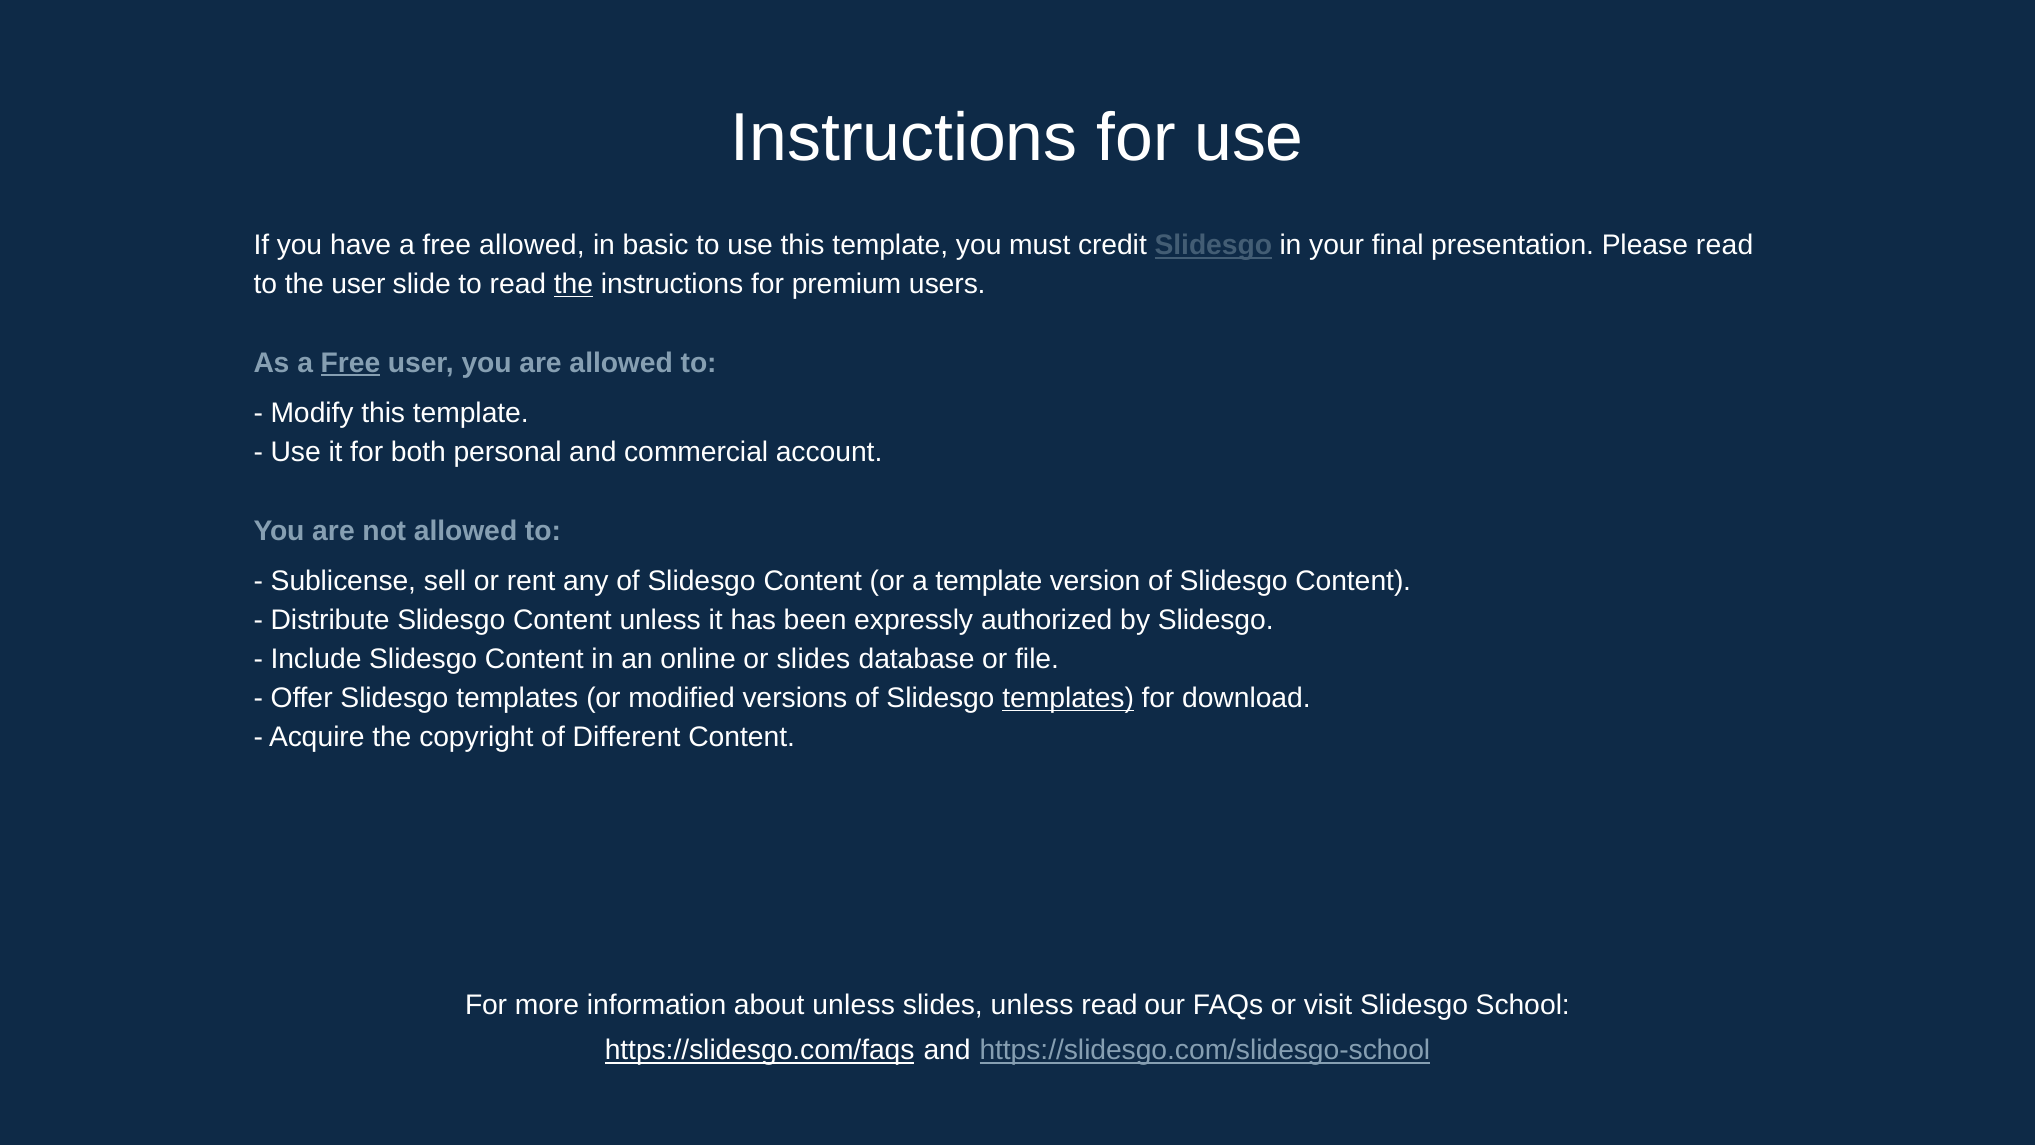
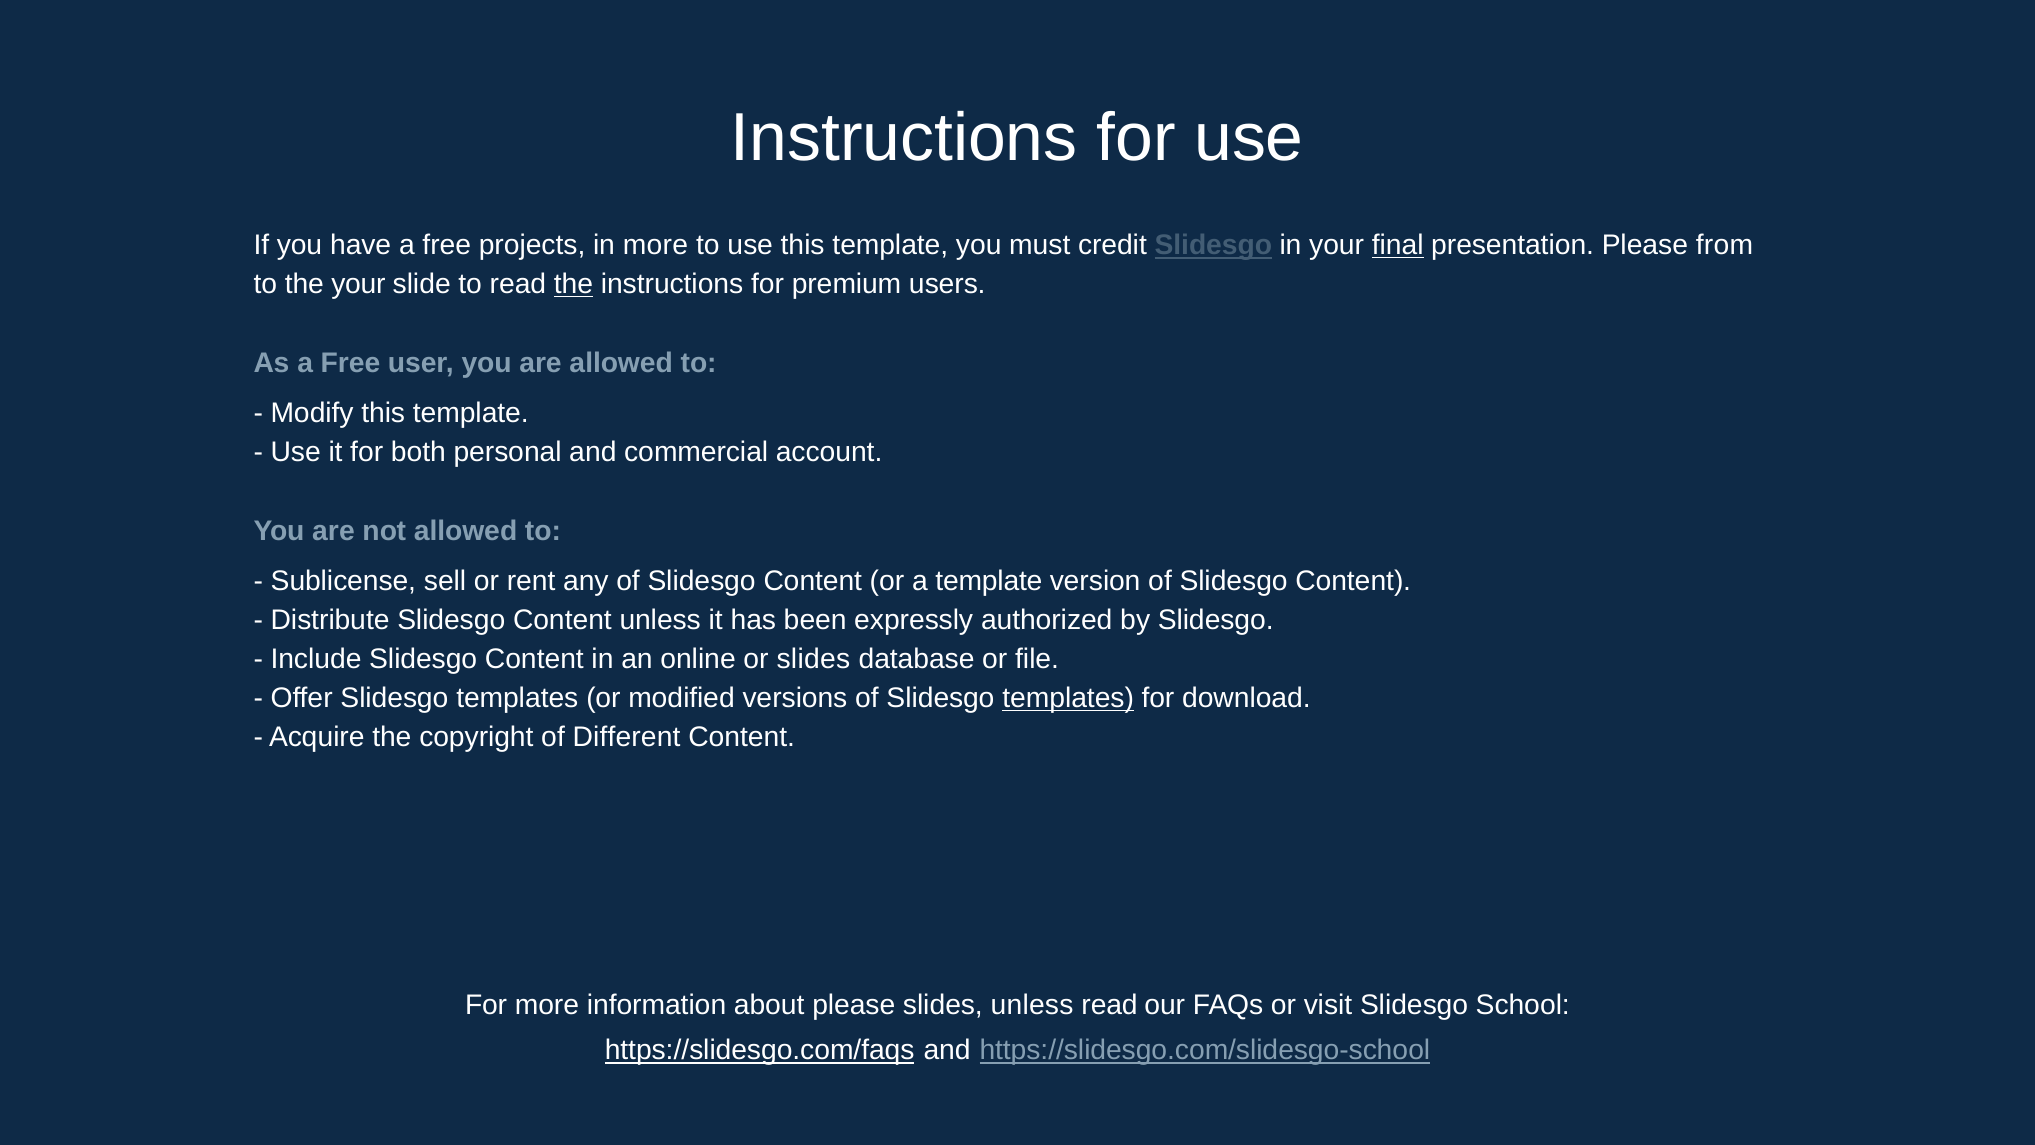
free allowed: allowed -> projects
in basic: basic -> more
final underline: none -> present
Please read: read -> from
the user: user -> your
Free at (351, 363) underline: present -> none
about unless: unless -> please
